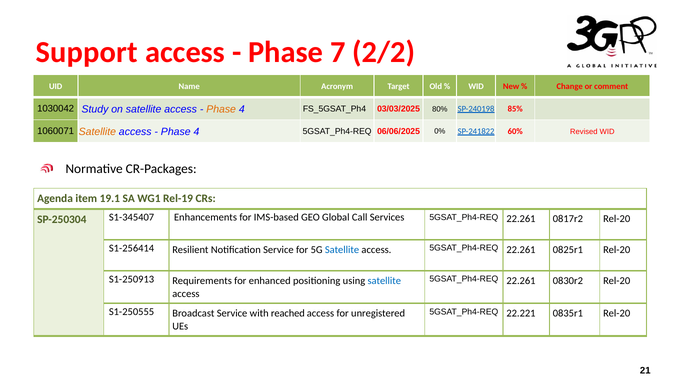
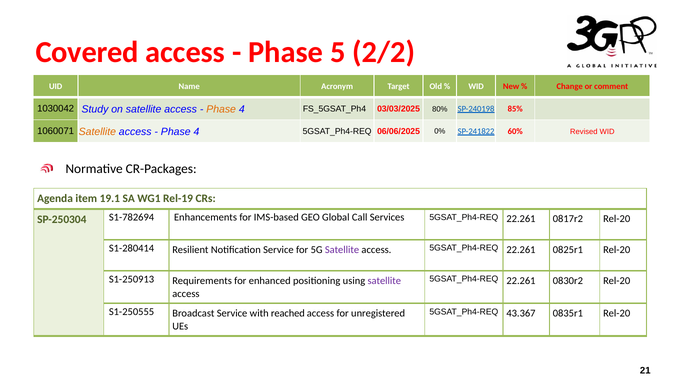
Support: Support -> Covered
7: 7 -> 5
S1-345407: S1-345407 -> S1-782694
S1-256414: S1-256414 -> S1-280414
Satellite at (342, 250) colour: blue -> purple
satellite at (384, 281) colour: blue -> purple
22.221: 22.221 -> 43.367
